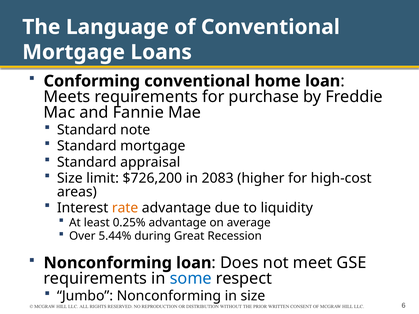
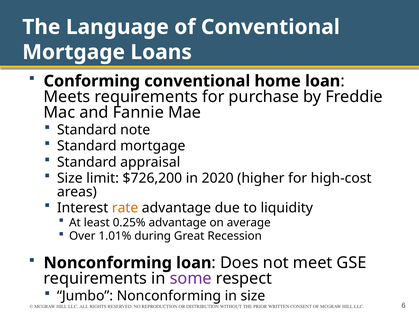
2083: 2083 -> 2020
5.44%: 5.44% -> 1.01%
some colour: blue -> purple
